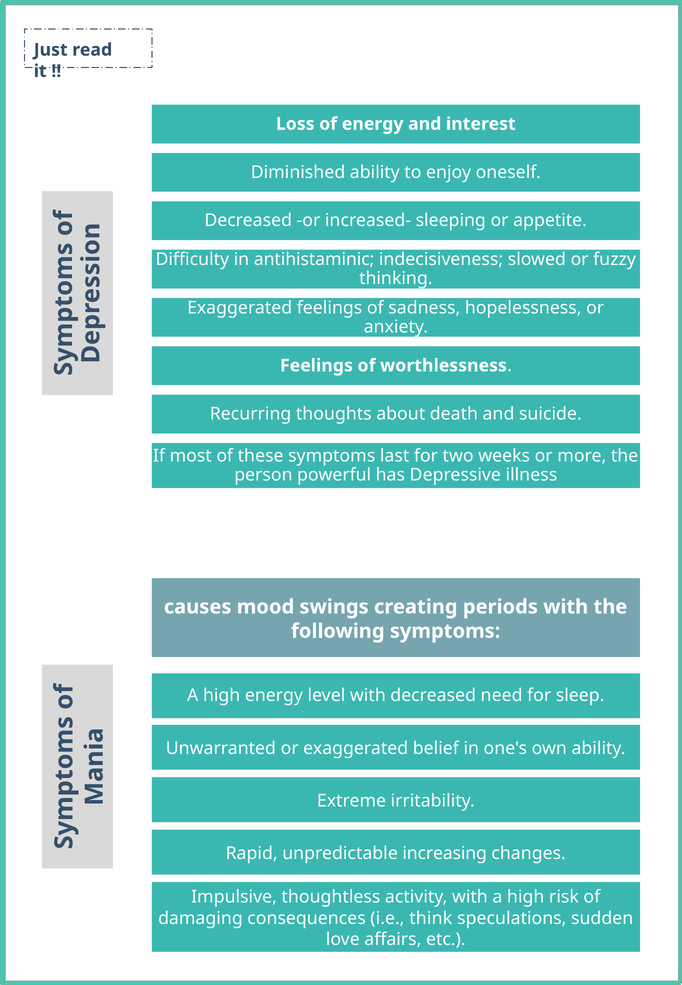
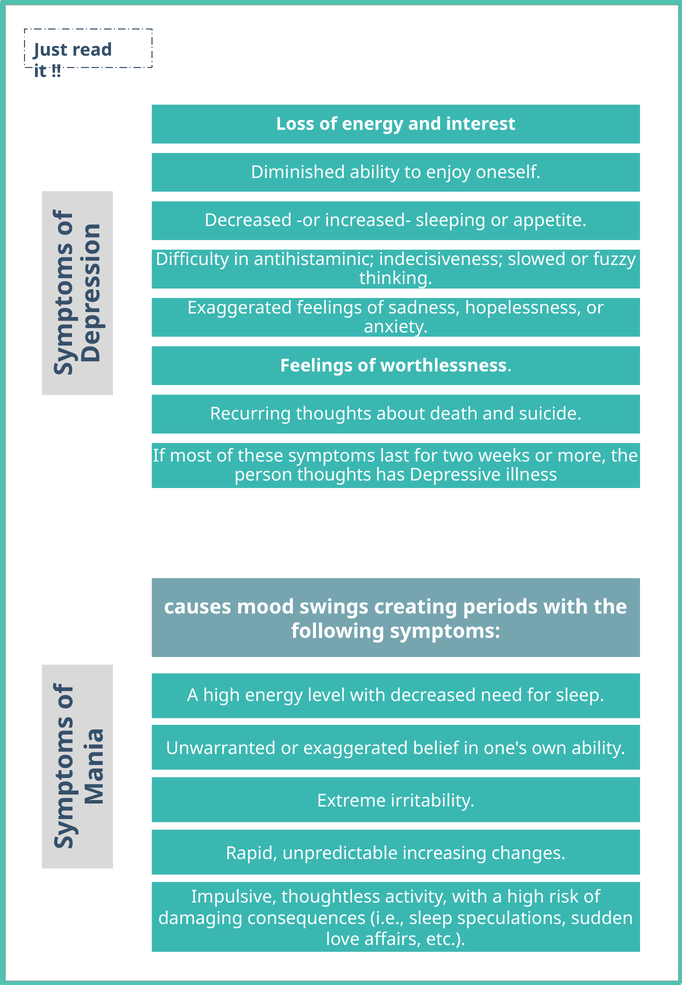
person powerful: powerful -> thoughts
i.e think: think -> sleep
